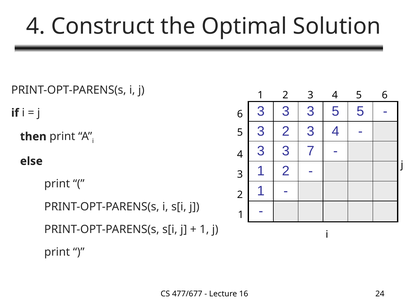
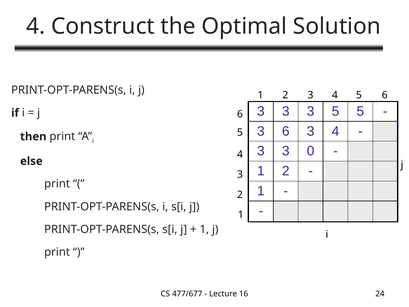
2 at (286, 131): 2 -> 6
7: 7 -> 0
